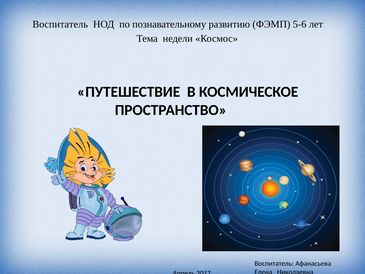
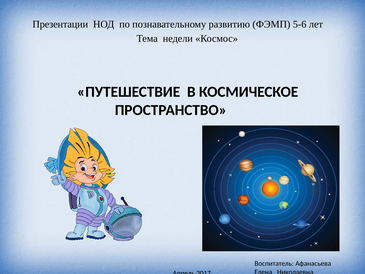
Воспитатель at (60, 24): Воспитатель -> Презентации
